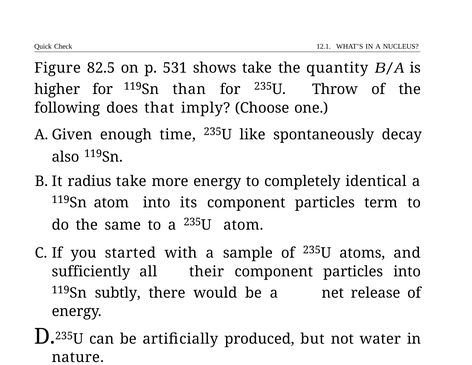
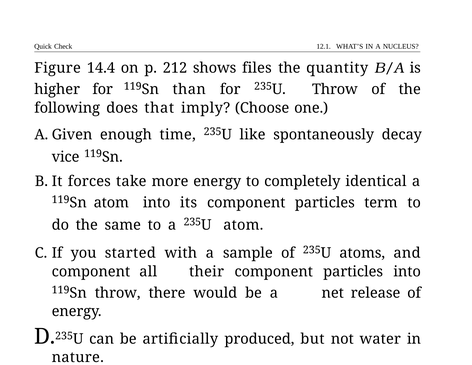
82.5: 82.5 -> 14.4
531: 531 -> 212
shows take: take -> files
also: also -> vice
radius: radius -> forces
sufficiently at (91, 271): sufficiently -> component
subtly at (118, 293): subtly -> throw
